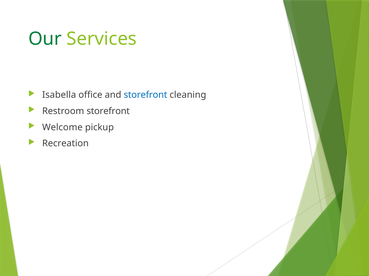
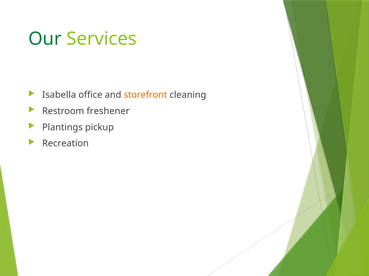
storefront at (145, 95) colour: blue -> orange
Restroom storefront: storefront -> freshener
Welcome: Welcome -> Plantings
